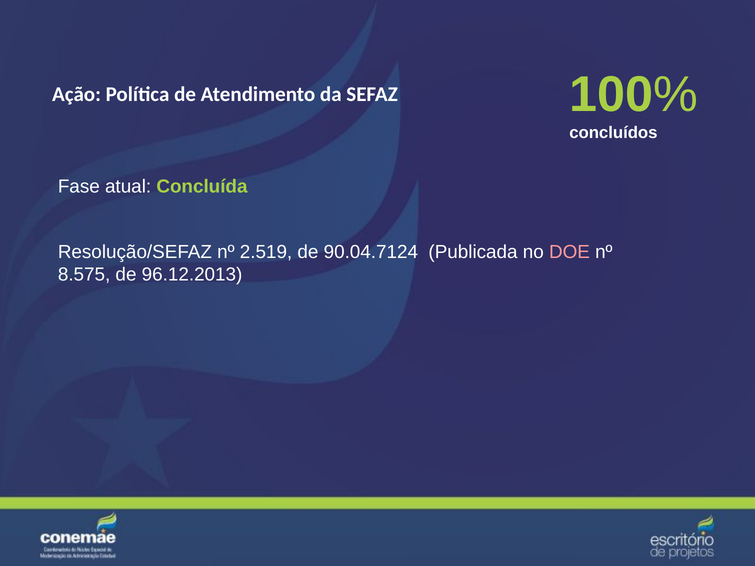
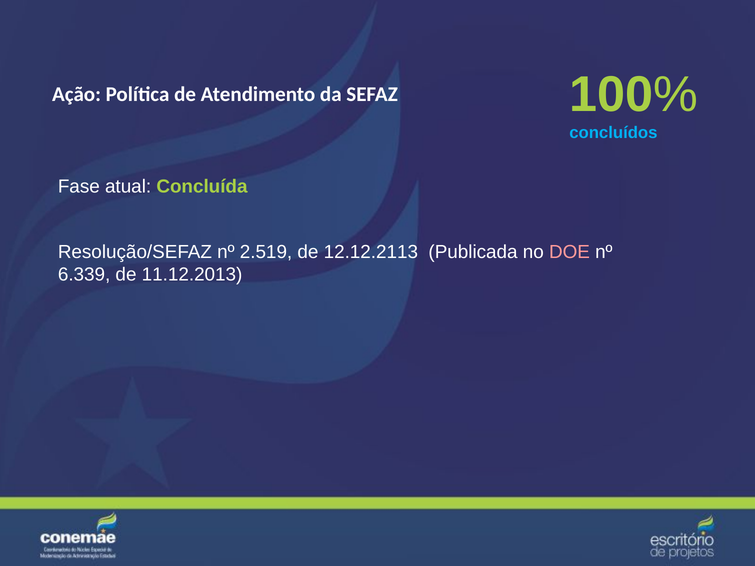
concluídos colour: white -> light blue
90.04.7124: 90.04.7124 -> 12.12.2113
8.575: 8.575 -> 6.339
96.12.2013: 96.12.2013 -> 11.12.2013
